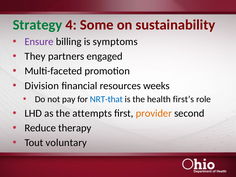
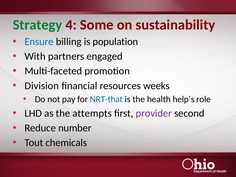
Ensure colour: purple -> blue
symptoms: symptoms -> population
They: They -> With
first’s: first’s -> help’s
provider colour: orange -> purple
therapy: therapy -> number
voluntary: voluntary -> chemicals
